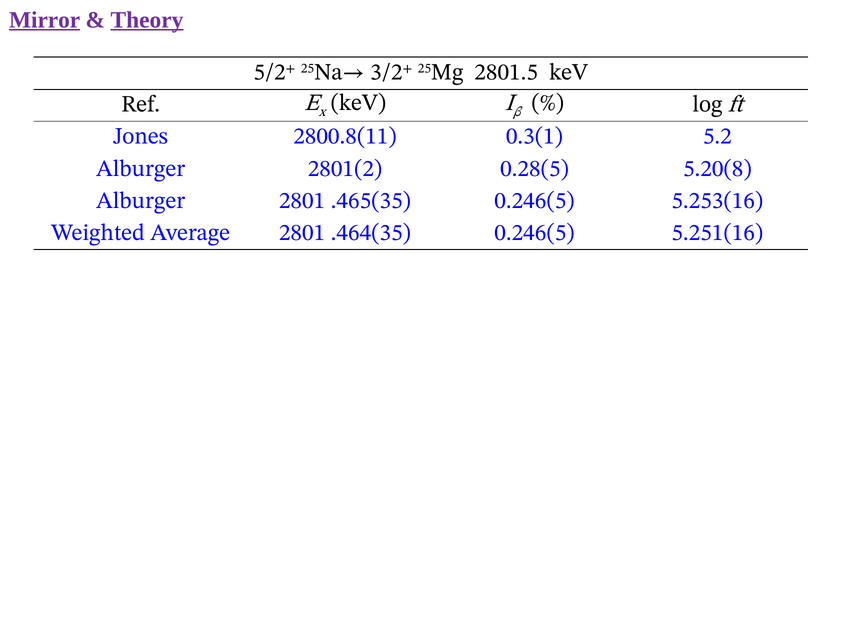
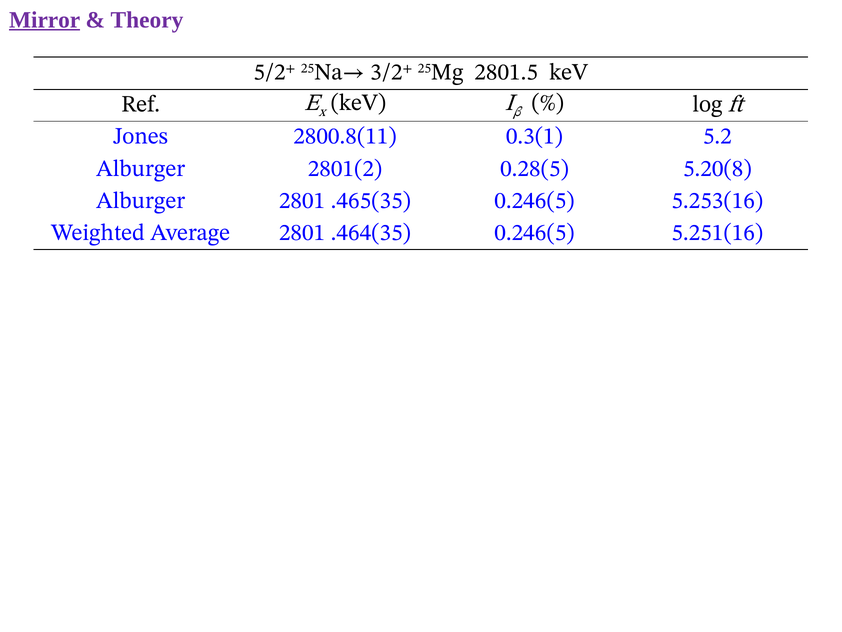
Theory underline: present -> none
